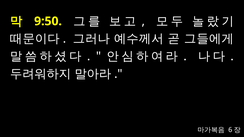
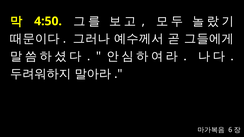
9:50: 9:50 -> 4:50
